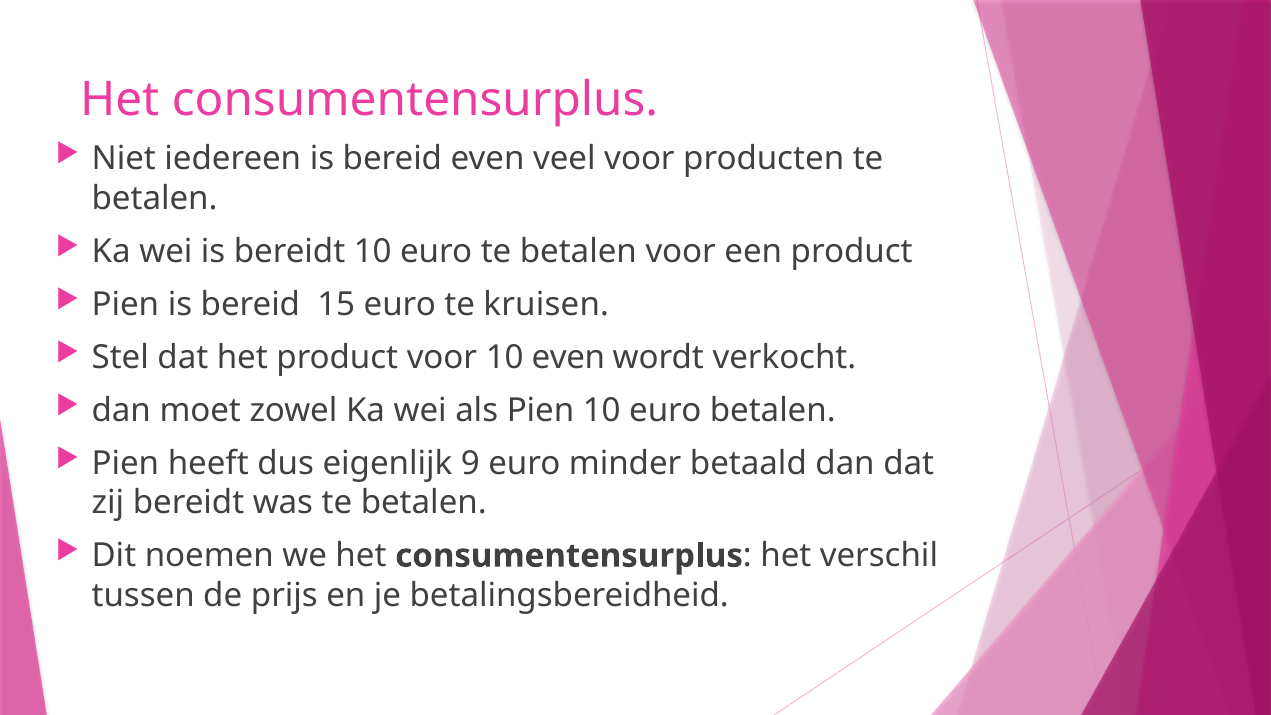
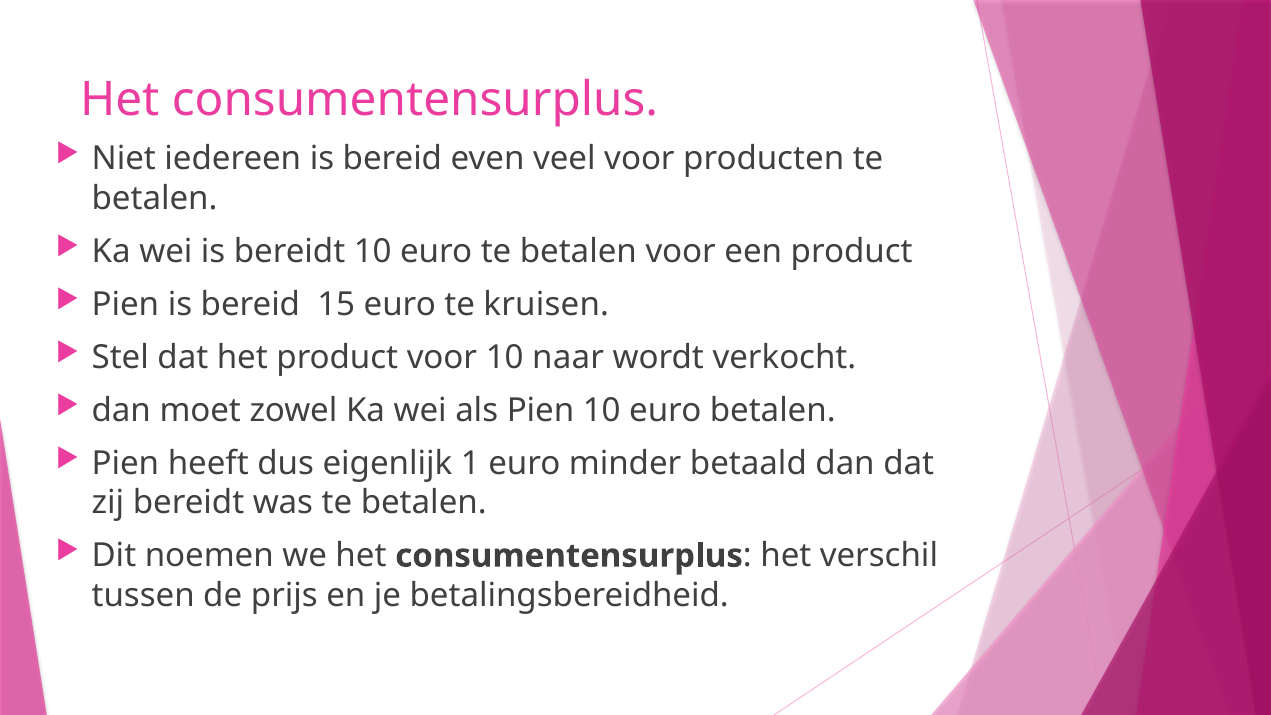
10 even: even -> naar
9: 9 -> 1
